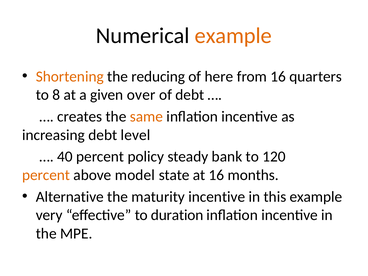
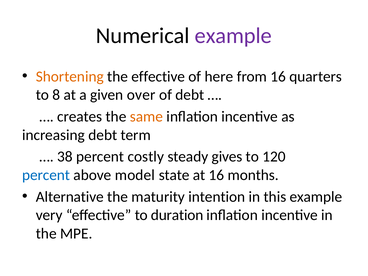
example at (233, 36) colour: orange -> purple
the reducing: reducing -> effective
level: level -> term
40: 40 -> 38
policy: policy -> costly
bank: bank -> gives
percent at (46, 175) colour: orange -> blue
maturity incentive: incentive -> intention
